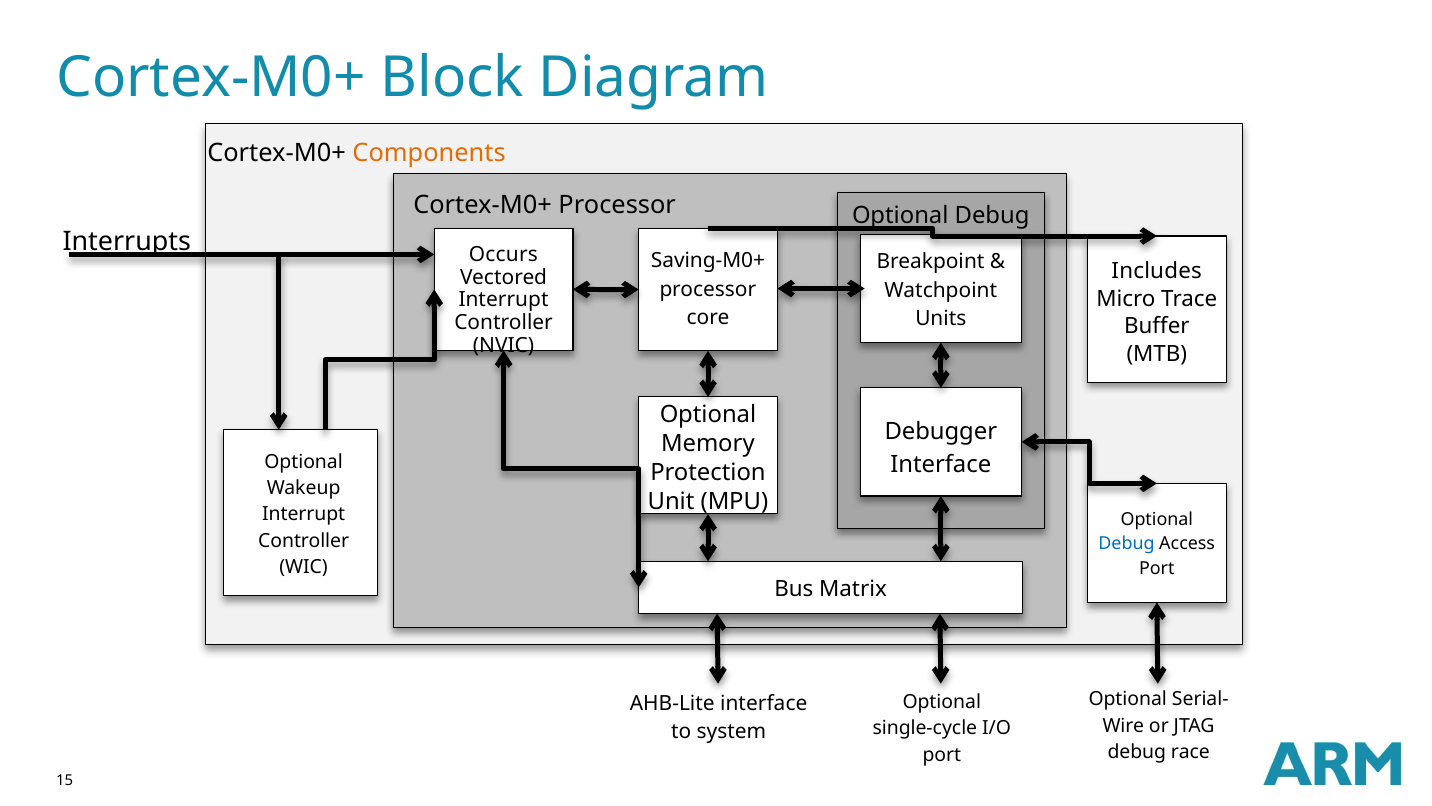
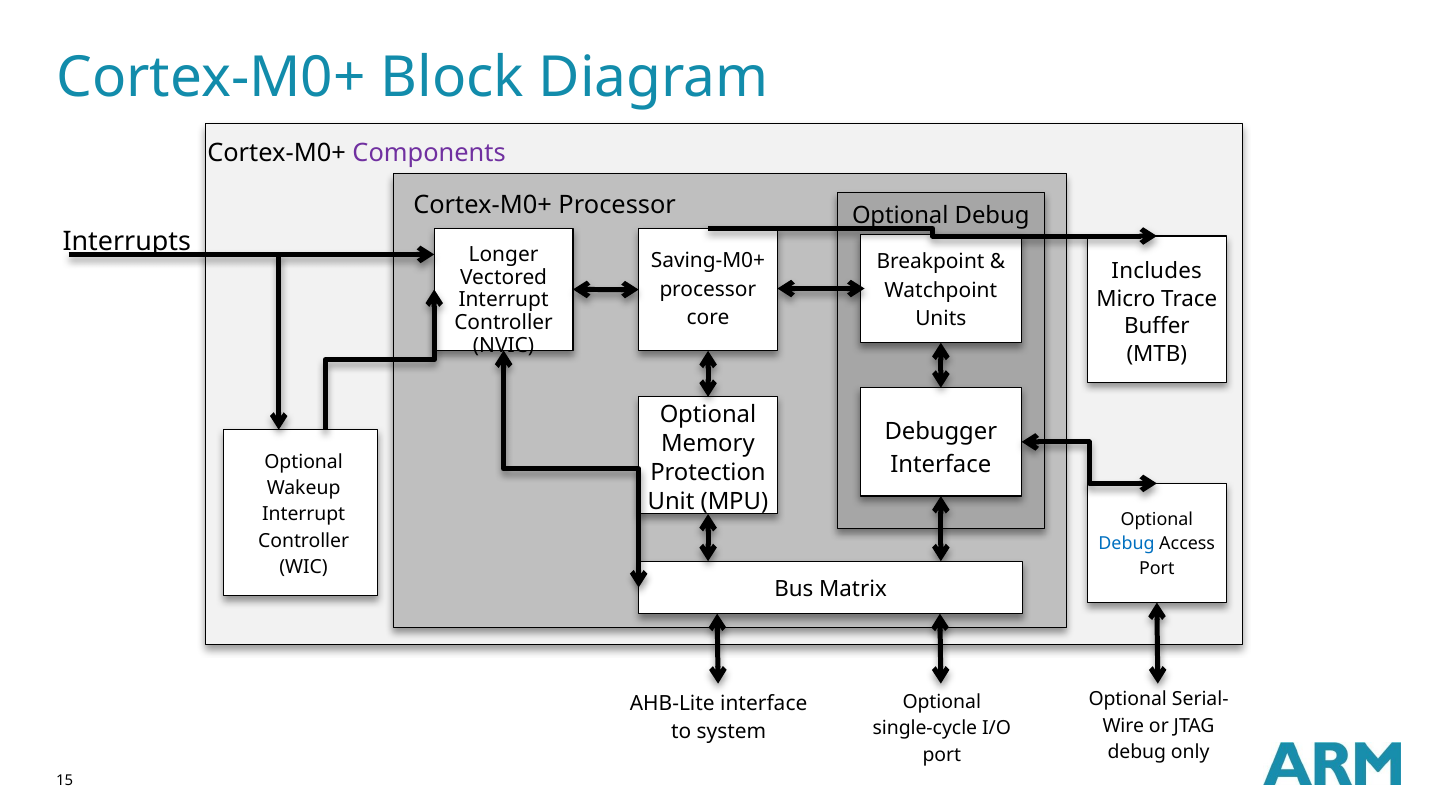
Components colour: orange -> purple
Occurs: Occurs -> Longer
race: race -> only
